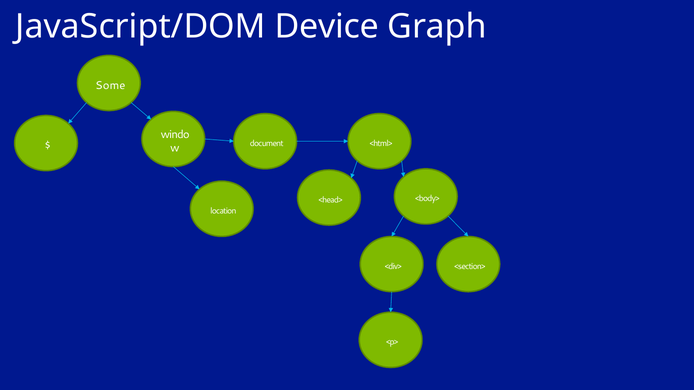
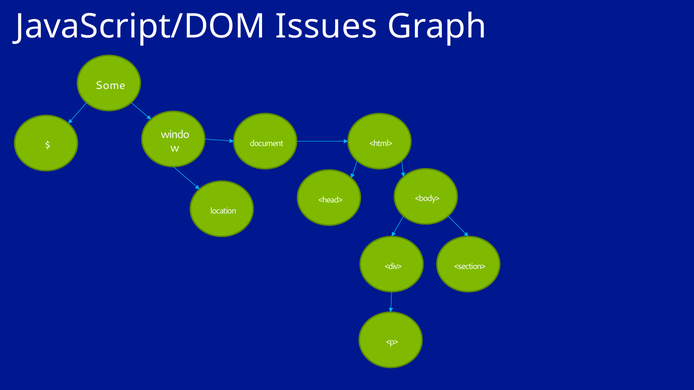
Device: Device -> Issues
